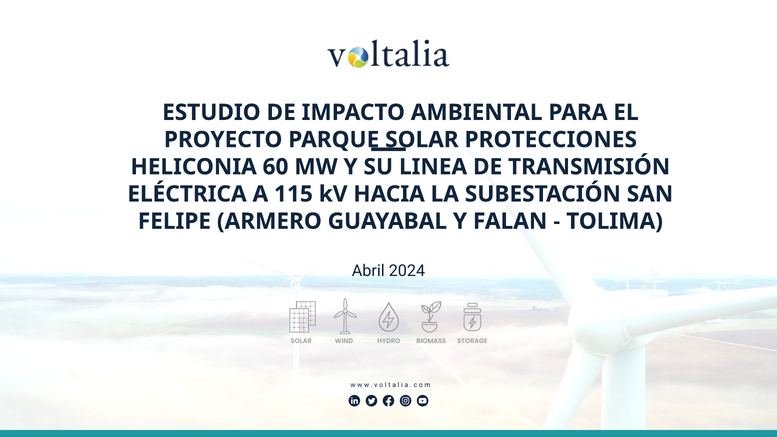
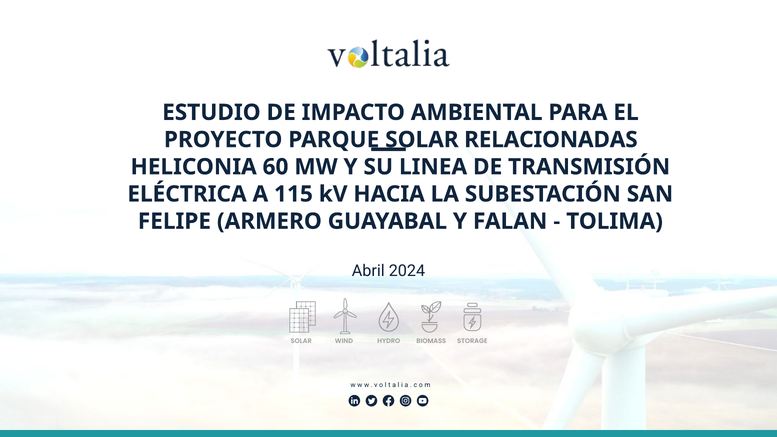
PROTECCIONES: PROTECCIONES -> RELACIONADAS
